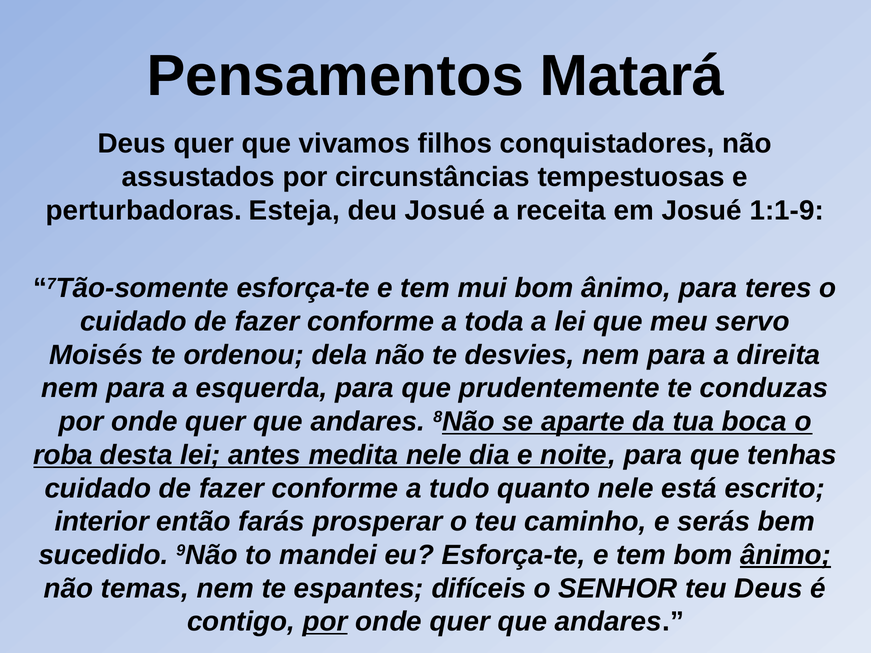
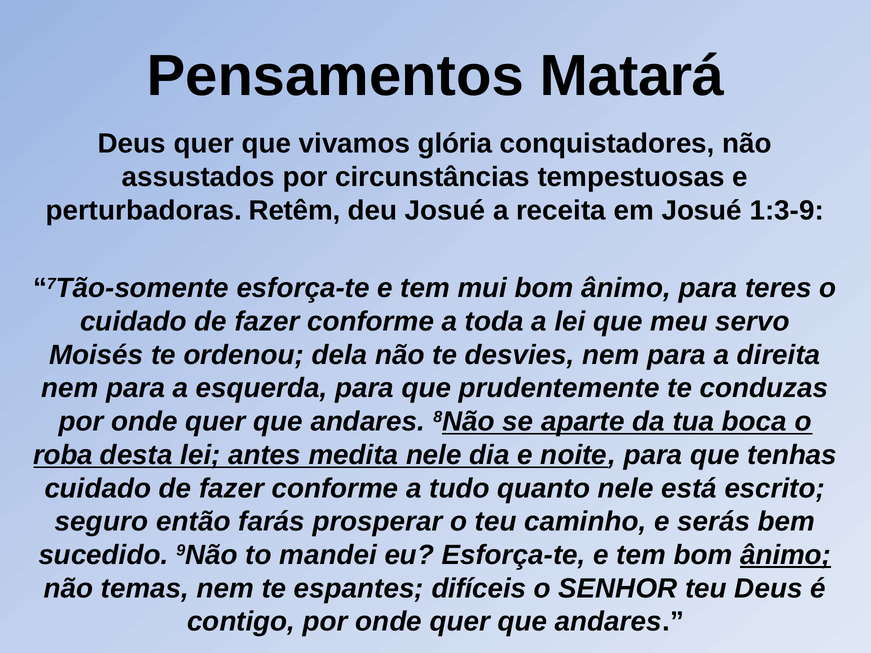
filhos: filhos -> glória
Esteja: Esteja -> Retêm
1:1-9: 1:1-9 -> 1:3-9
interior: interior -> seguro
por at (325, 622) underline: present -> none
